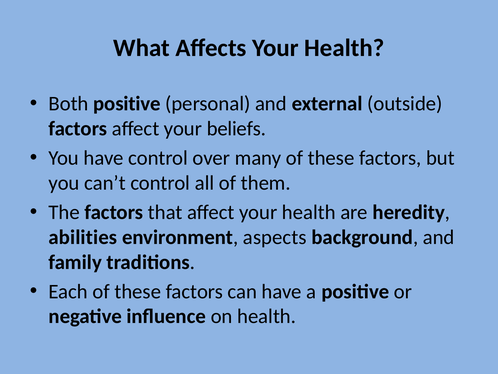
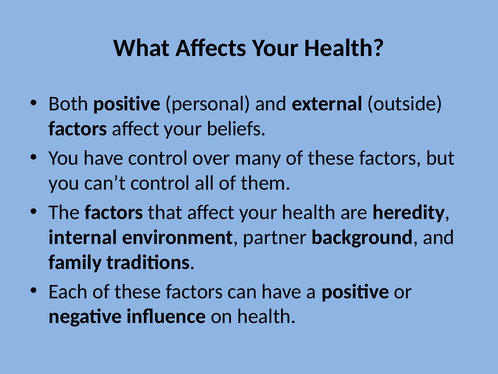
abilities: abilities -> internal
aspects: aspects -> partner
